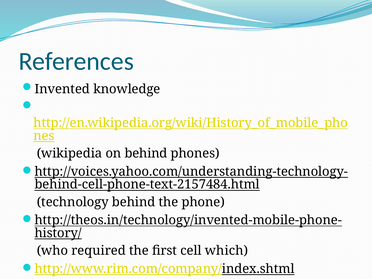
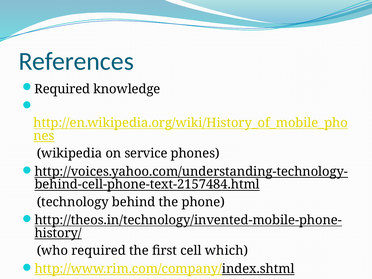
Invented at (62, 89): Invented -> Required
on behind: behind -> service
